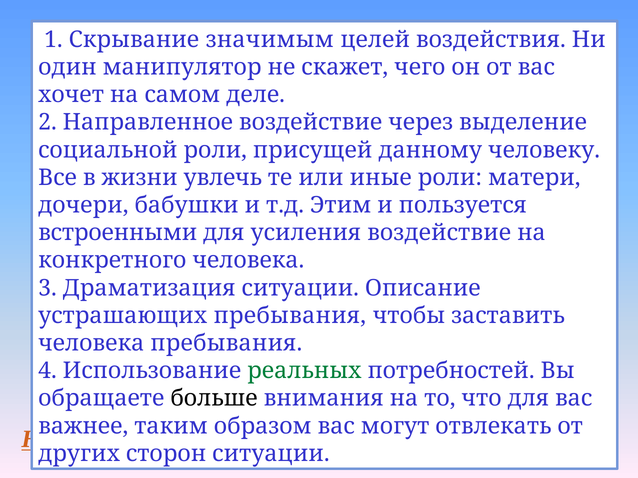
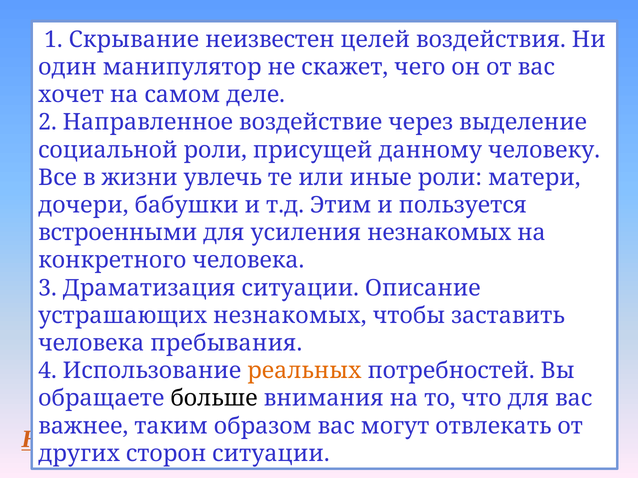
значимым: значимым -> неизвестен
усиления воздействие: воздействие -> незнакомых
устрашающих пребывания: пребывания -> незнакомых
реальных colour: green -> orange
